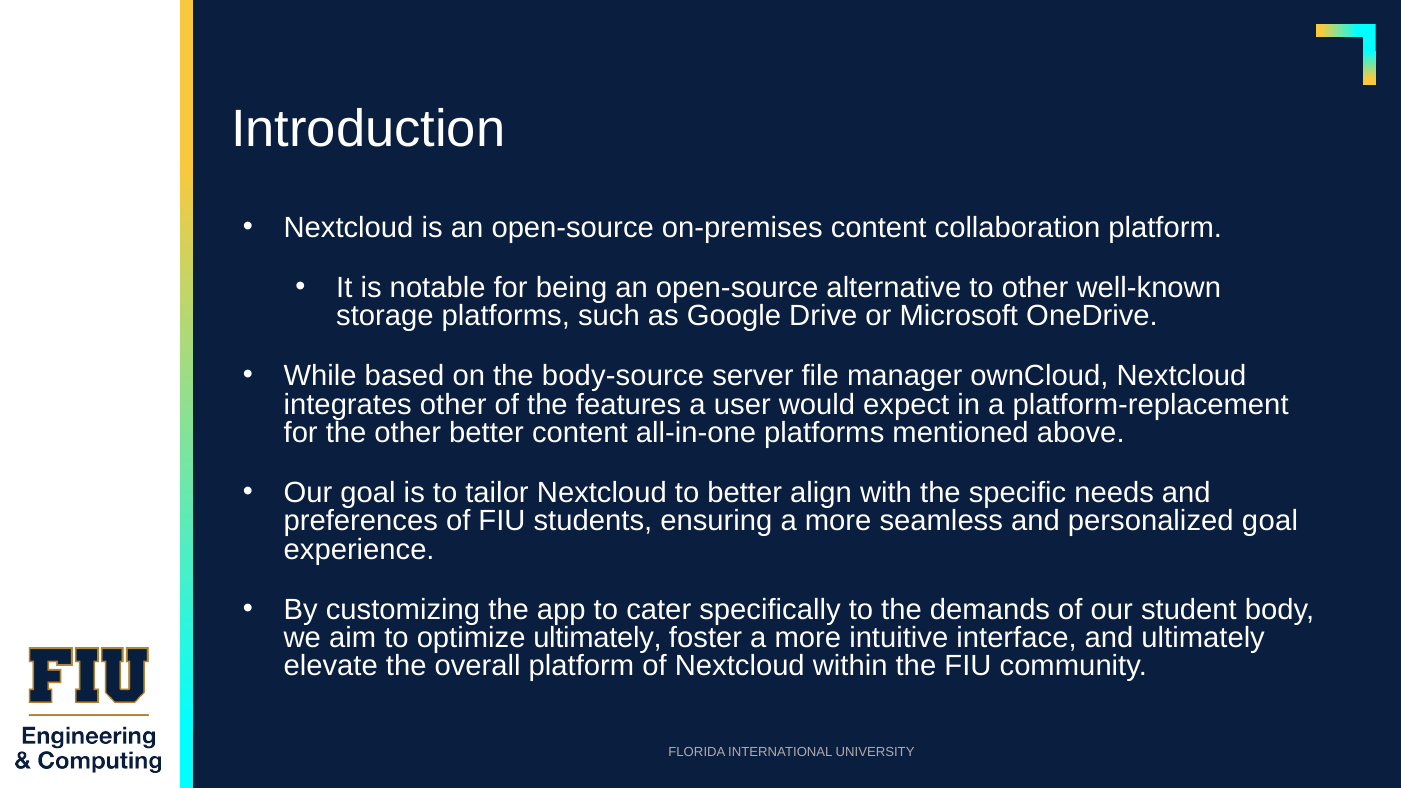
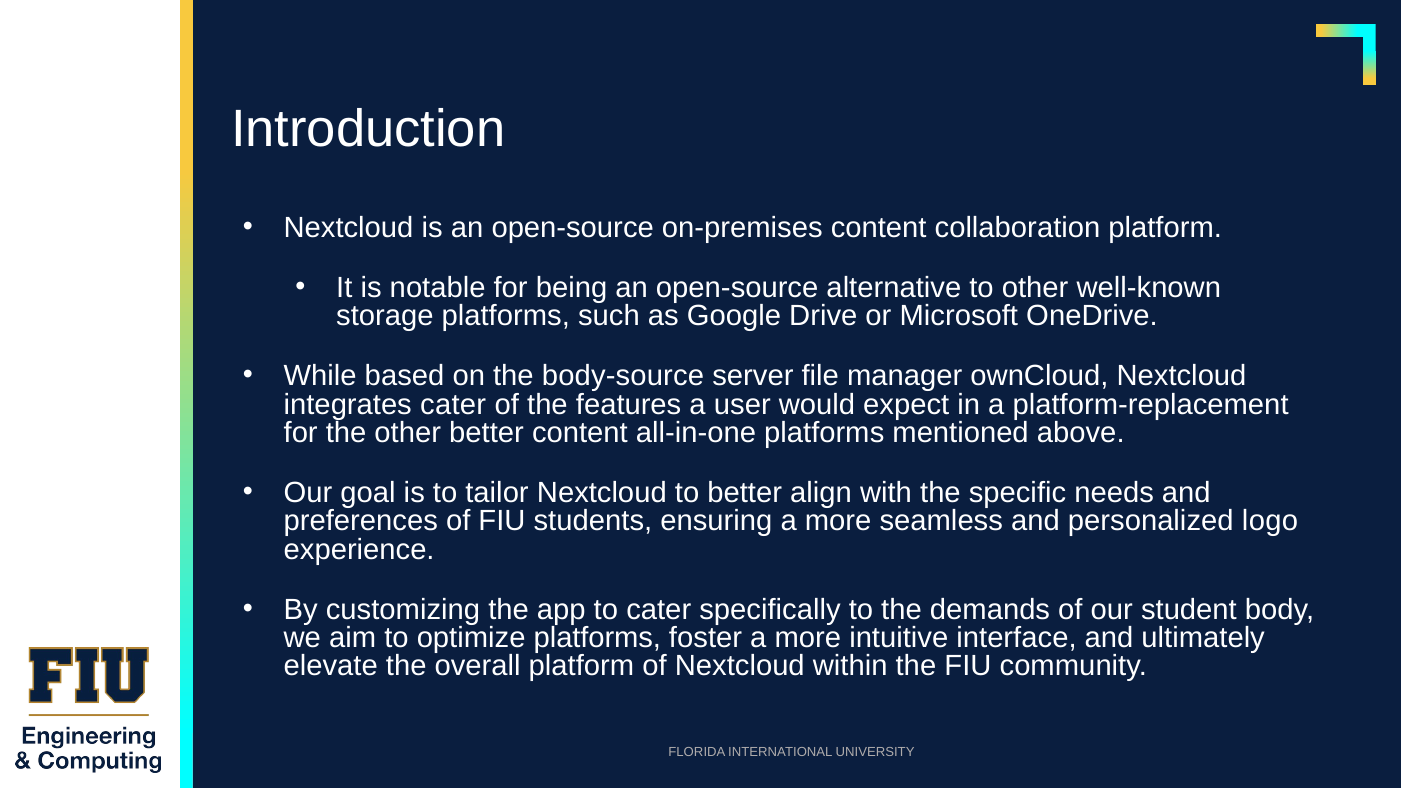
integrates other: other -> cater
personalized goal: goal -> logo
optimize ultimately: ultimately -> platforms
